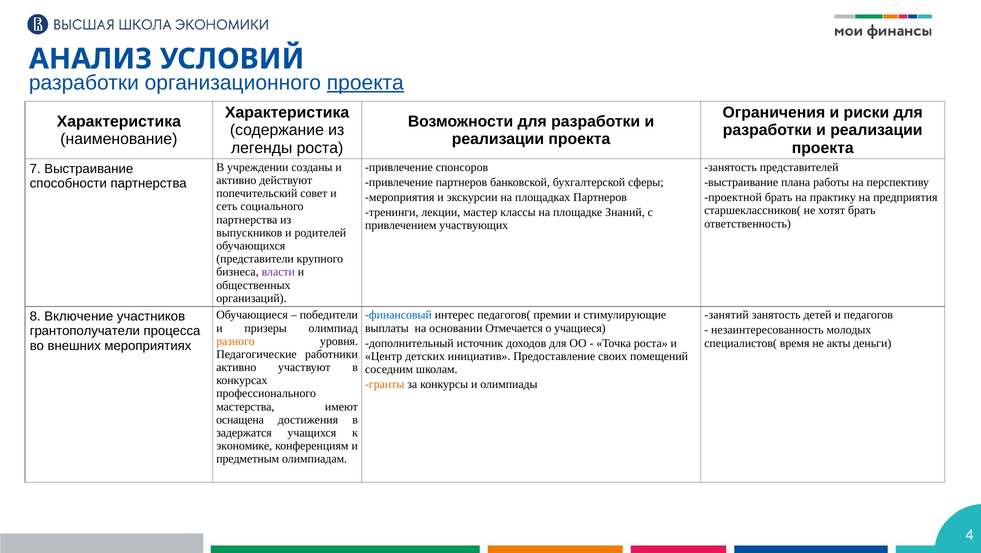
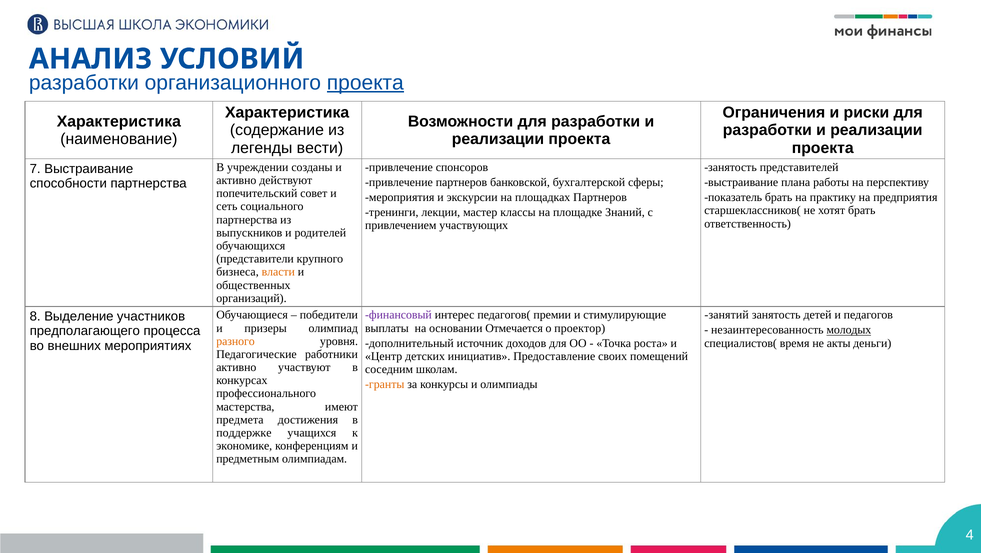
легенды роста: роста -> вести
проектной: проектной -> показатель
власти colour: purple -> orange
финансовый colour: blue -> purple
Включение: Включение -> Выделение
учащиеся: учащиеся -> проектор
молодых underline: none -> present
грантополучатели: грантополучатели -> предполагающего
оснащена: оснащена -> предмета
задержатся: задержатся -> поддержке
